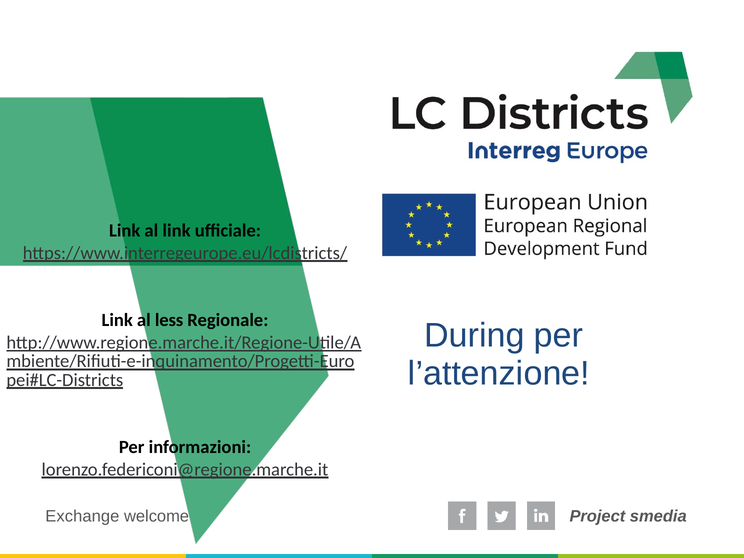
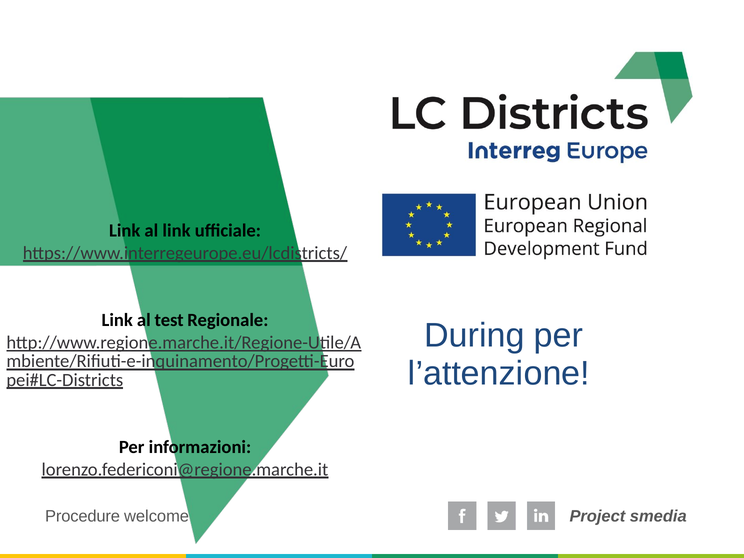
less: less -> test
Exchange: Exchange -> Procedure
